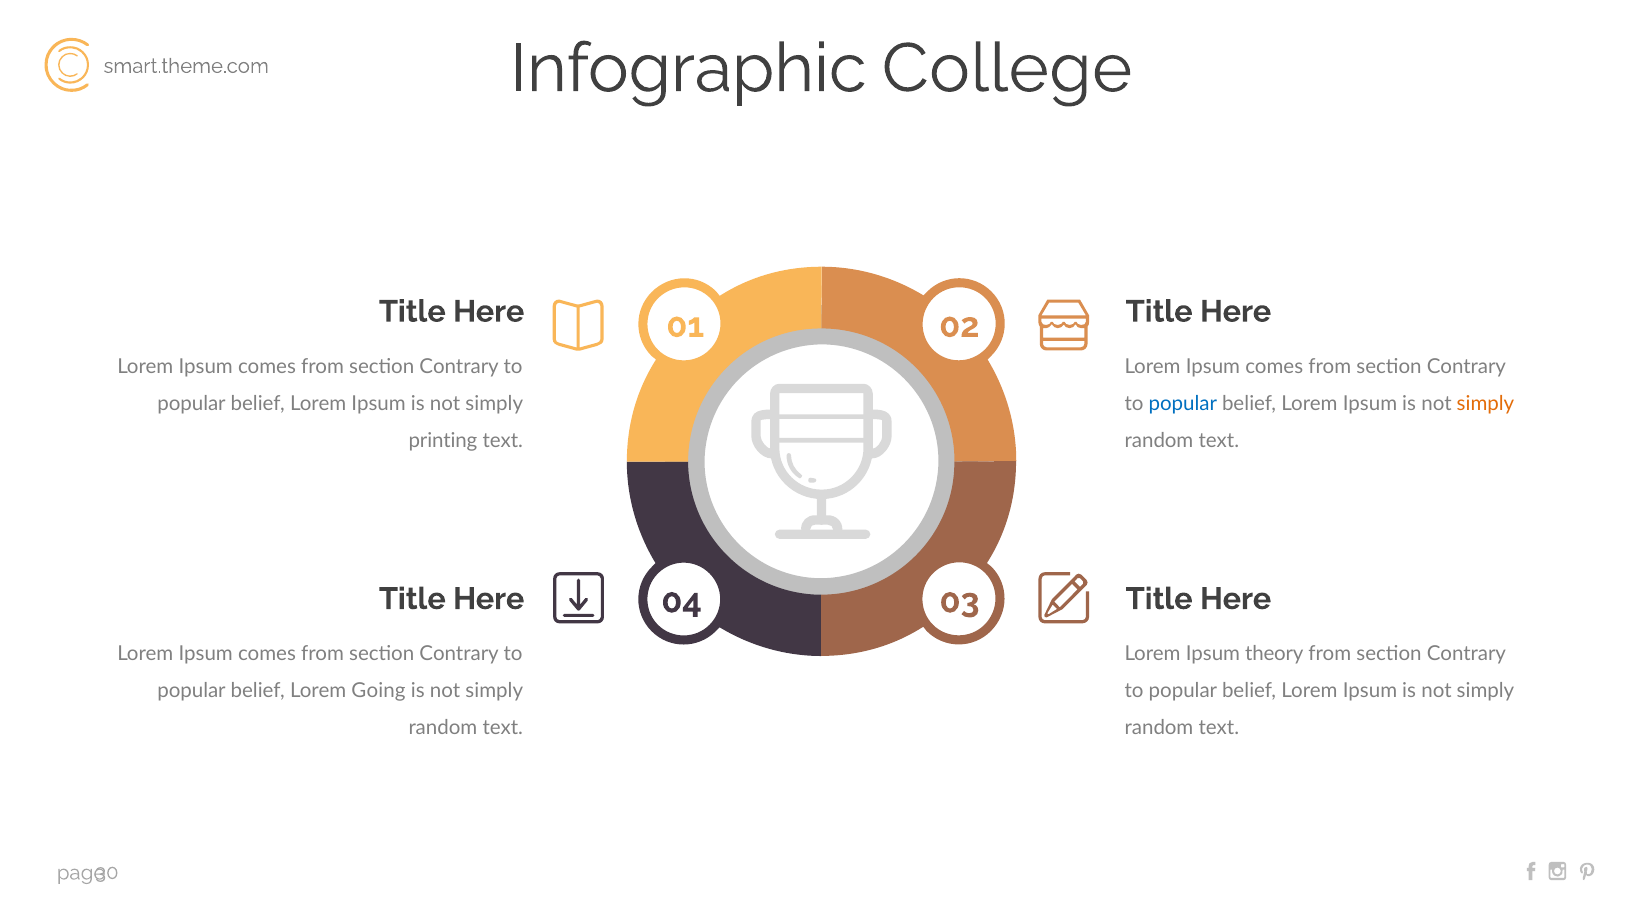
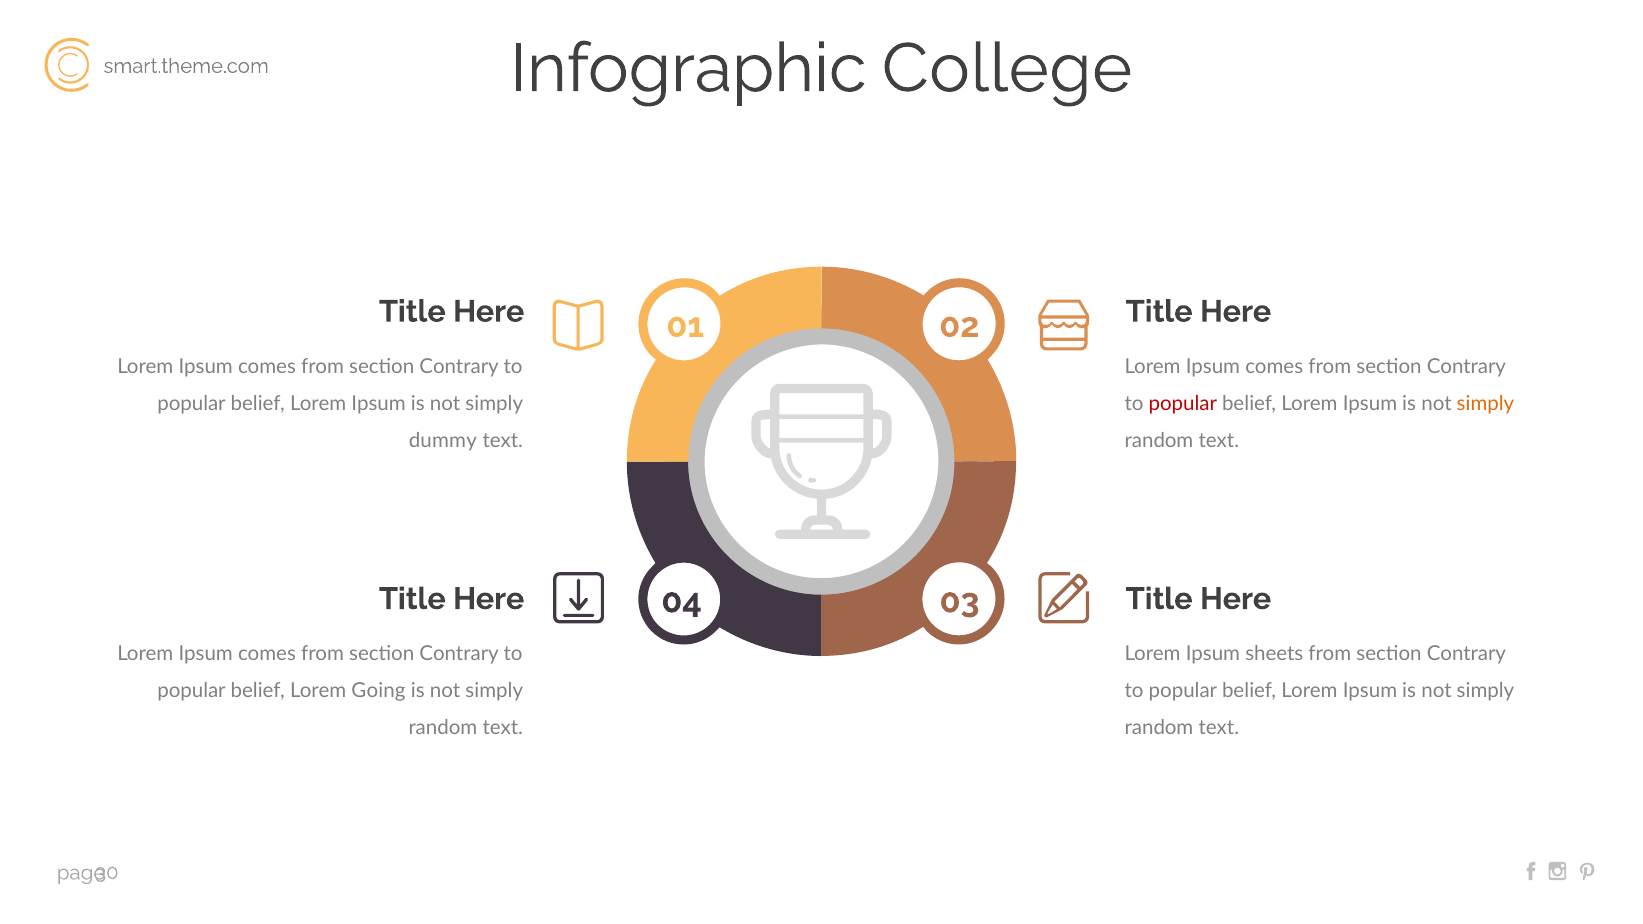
popular at (1183, 404) colour: blue -> red
printing: printing -> dummy
theory: theory -> sheets
